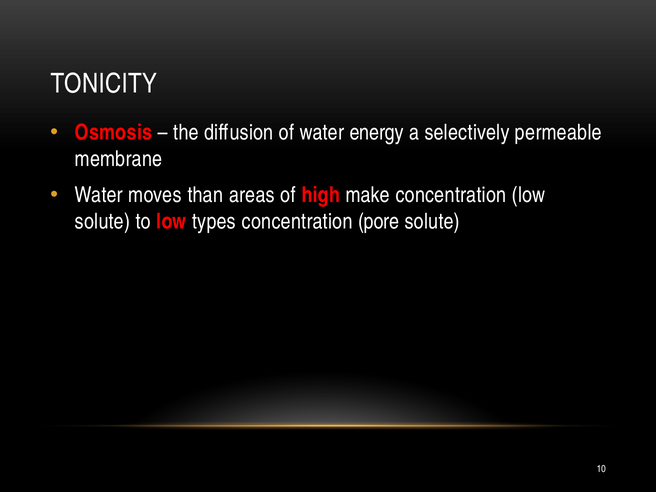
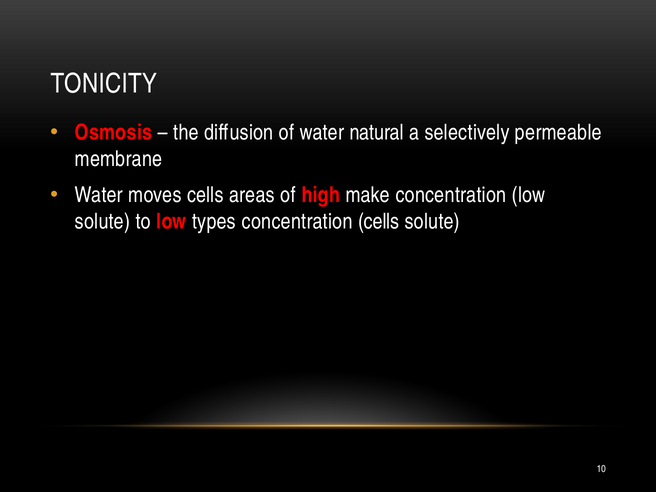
energy: energy -> natural
moves than: than -> cells
concentration pore: pore -> cells
